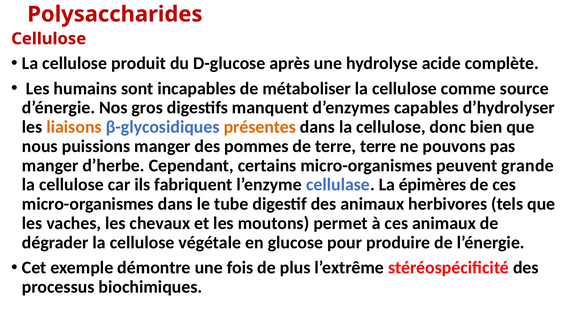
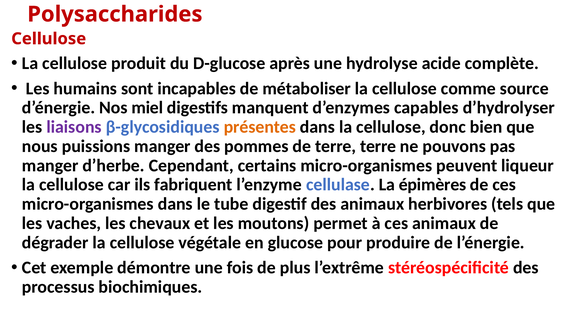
gros: gros -> miel
liaisons colour: orange -> purple
grande: grande -> liqueur
